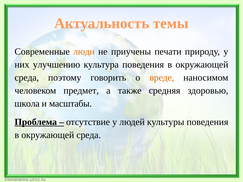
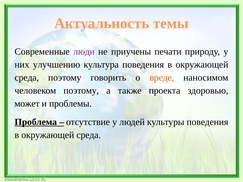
люди colour: orange -> purple
человеком предмет: предмет -> поэтому
средняя: средняя -> проекта
школа: школа -> может
масштабы: масштабы -> проблемы
